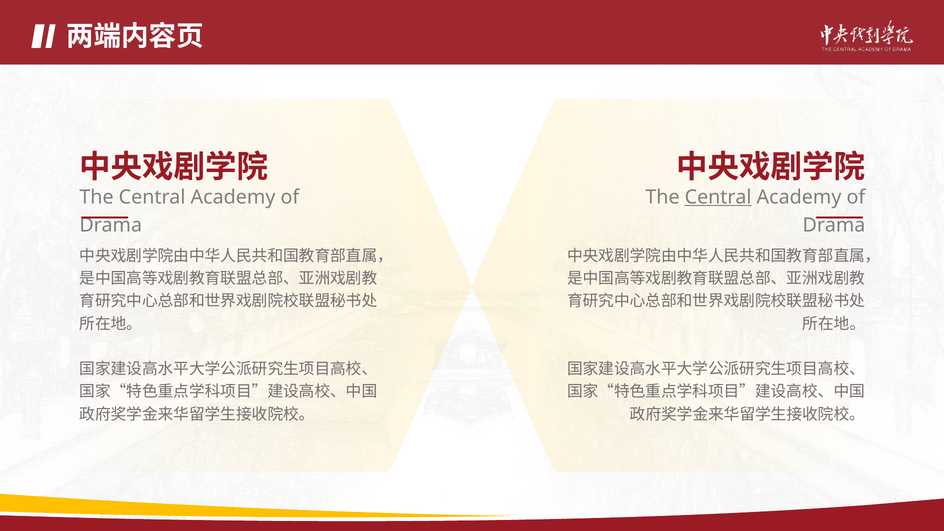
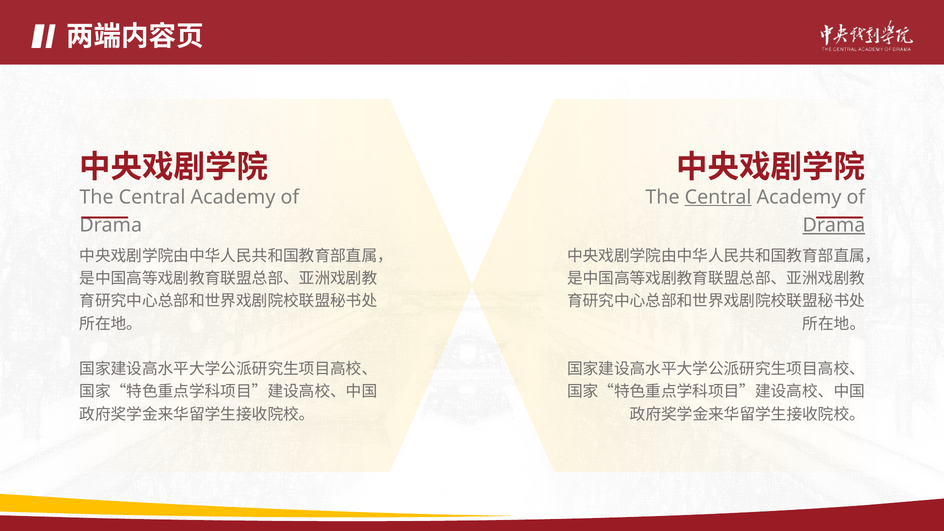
Drama at (834, 225) underline: none -> present
